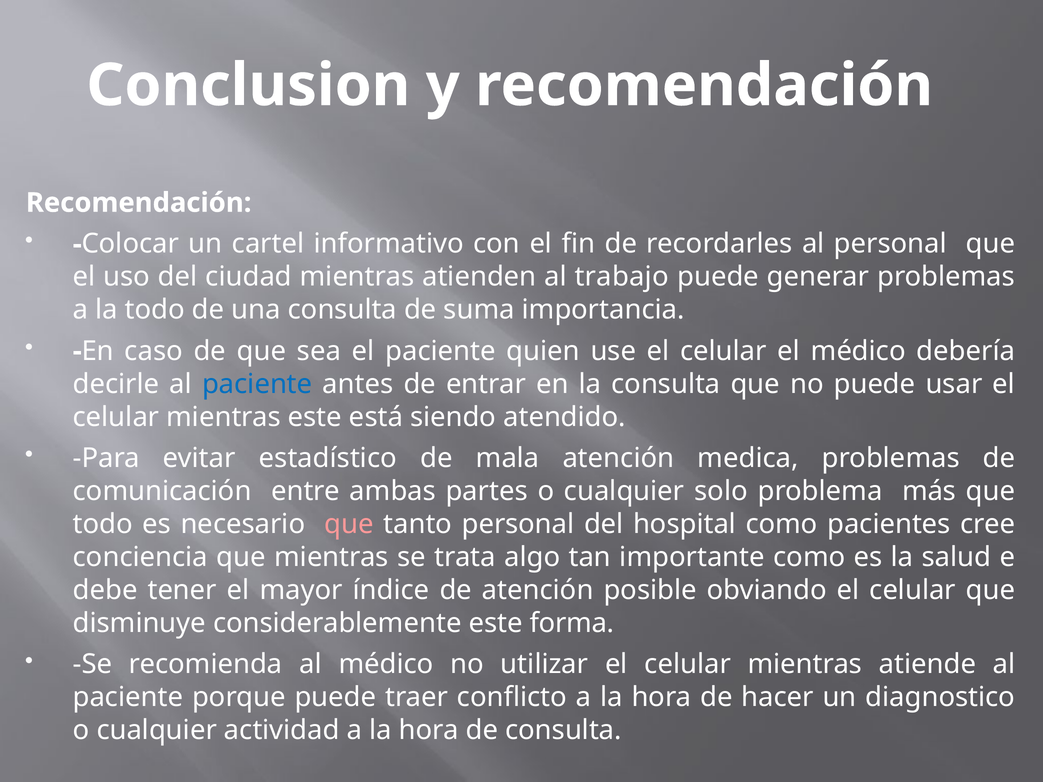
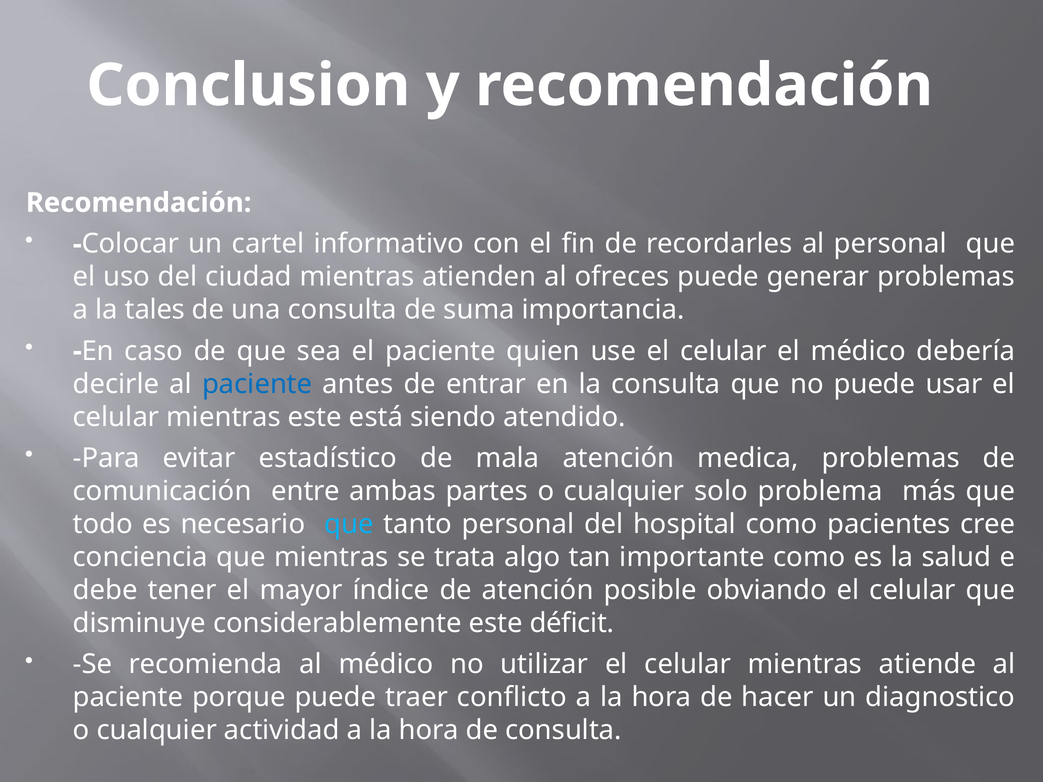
trabajo: trabajo -> ofreces
la todo: todo -> tales
que at (349, 524) colour: pink -> light blue
forma: forma -> déficit
